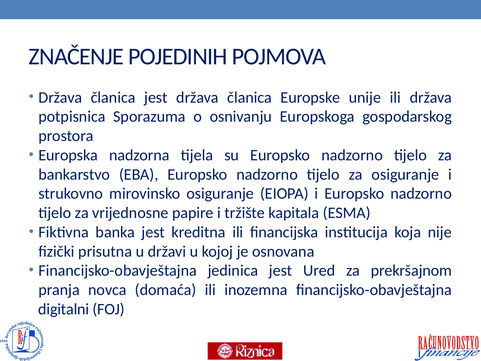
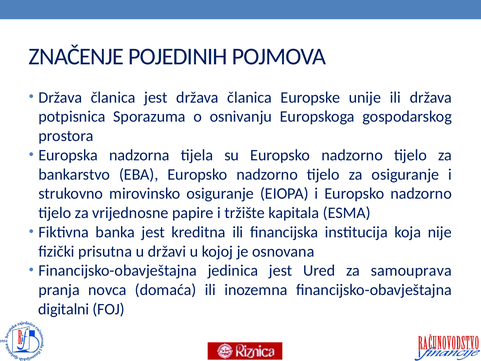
prekršajnom: prekršajnom -> samouprava
